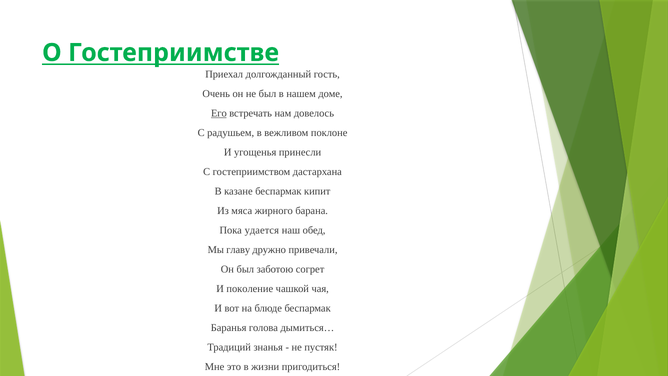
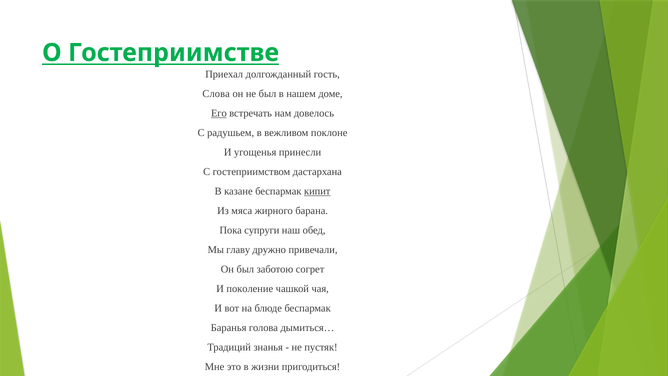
Очень: Очень -> Слова
кипит underline: none -> present
удается: удается -> супруги
